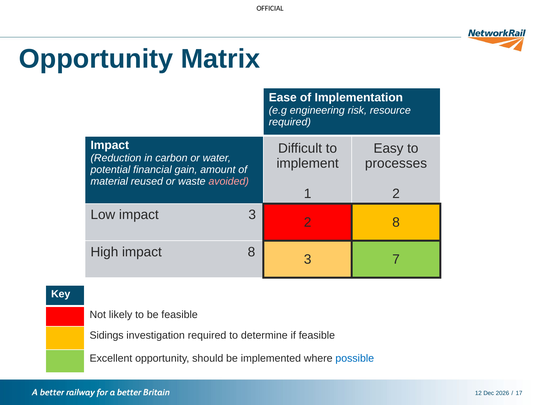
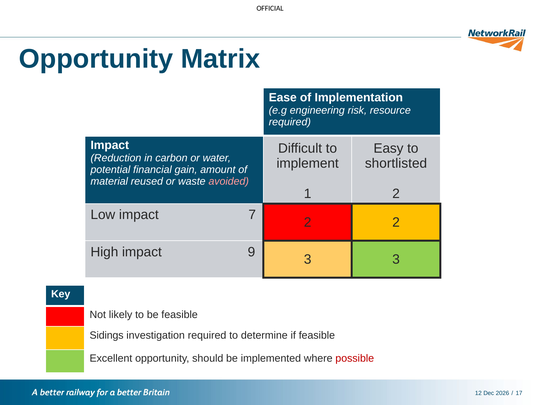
processes: processes -> shortlisted
impact 3: 3 -> 7
2 8: 8 -> 2
impact 8: 8 -> 9
3 7: 7 -> 3
possible colour: blue -> red
